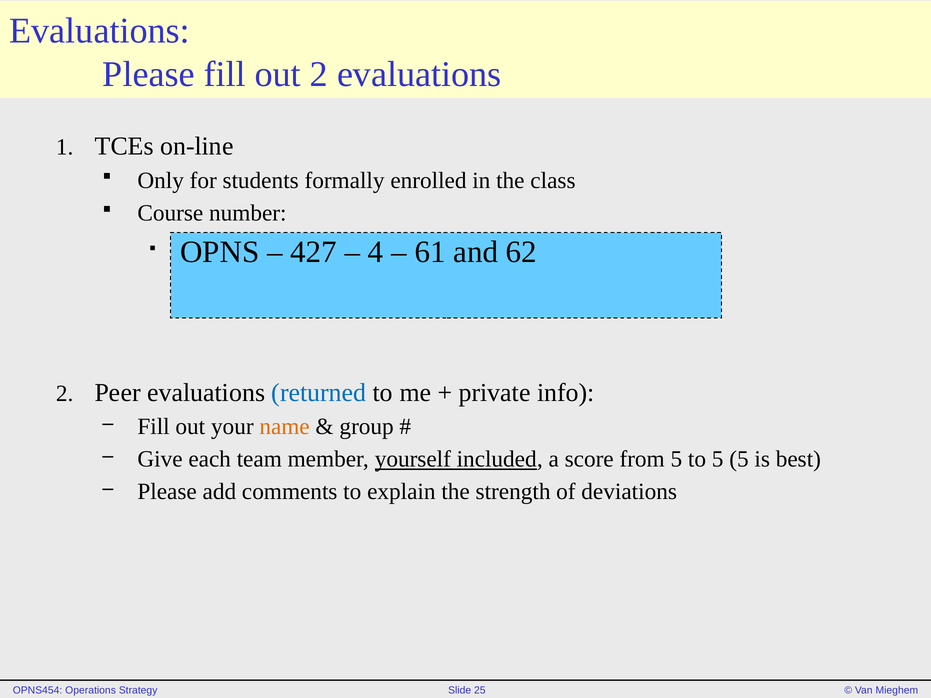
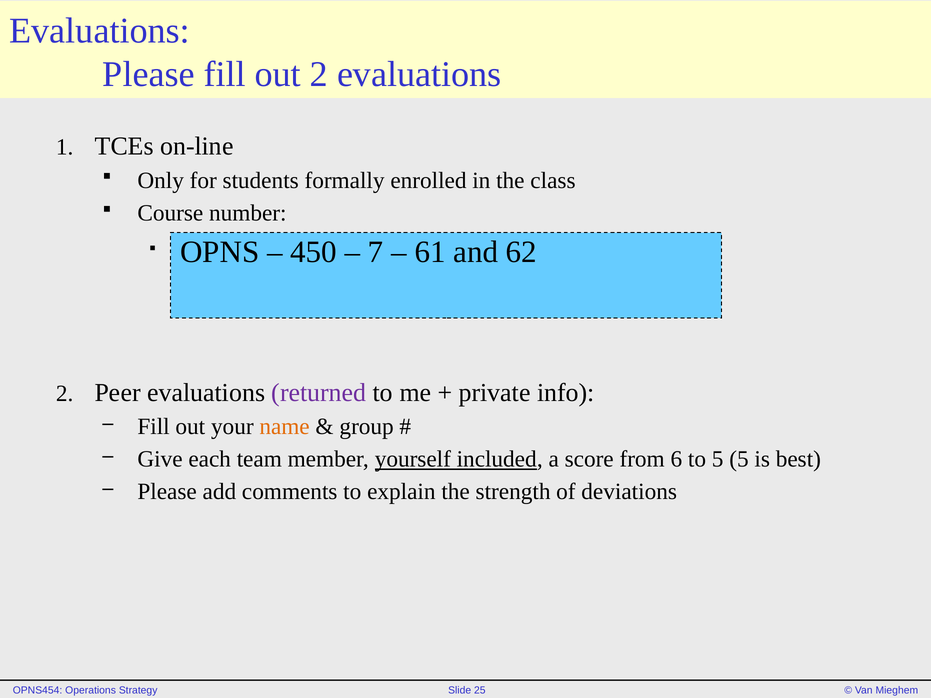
427: 427 -> 450
4: 4 -> 7
returned colour: blue -> purple
from 5: 5 -> 6
